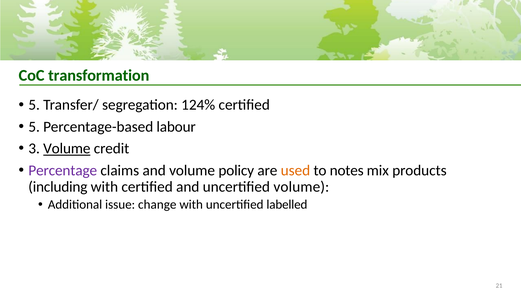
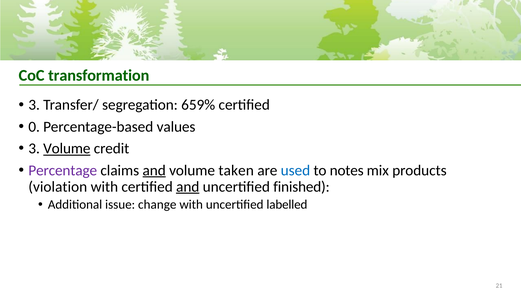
5 at (34, 105): 5 -> 3
124%: 124% -> 659%
5 at (34, 127): 5 -> 0
labour: labour -> values
and at (154, 170) underline: none -> present
policy: policy -> taken
used colour: orange -> blue
including: including -> violation
and at (188, 187) underline: none -> present
uncertified volume: volume -> finished
